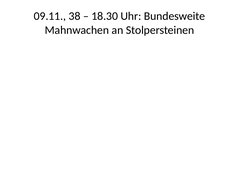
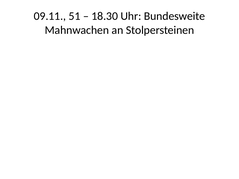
38: 38 -> 51
